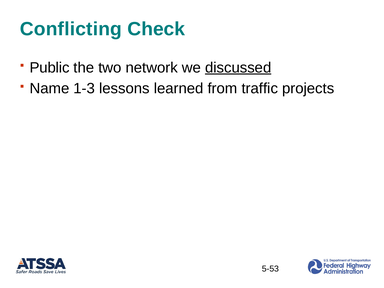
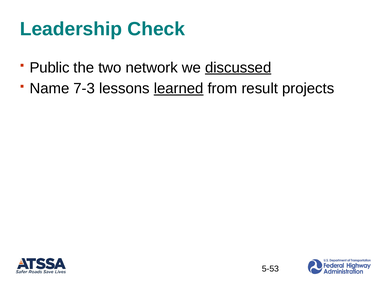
Conflicting: Conflicting -> Leadership
1-3: 1-3 -> 7-3
learned underline: none -> present
traffic: traffic -> result
